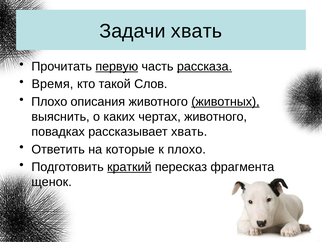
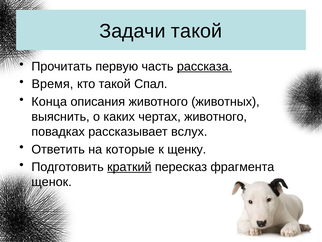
Задачи хвать: хвать -> такой
первую underline: present -> none
Слов: Слов -> Спал
Плохо at (49, 101): Плохо -> Конца
животных underline: present -> none
рассказывает хвать: хвать -> вслух
к плохо: плохо -> щенку
